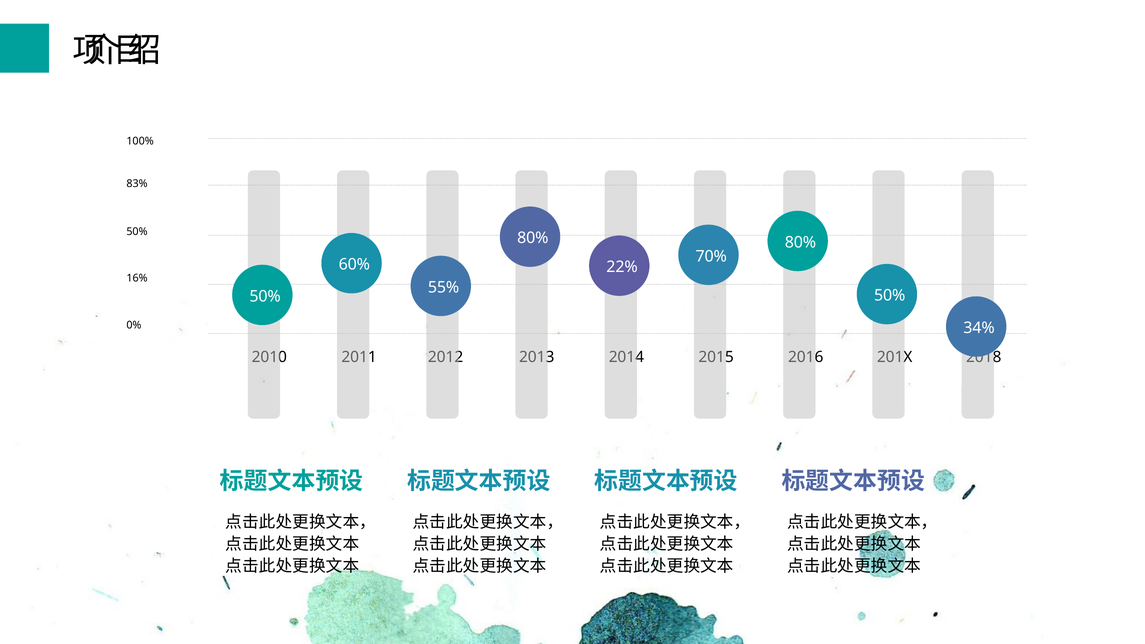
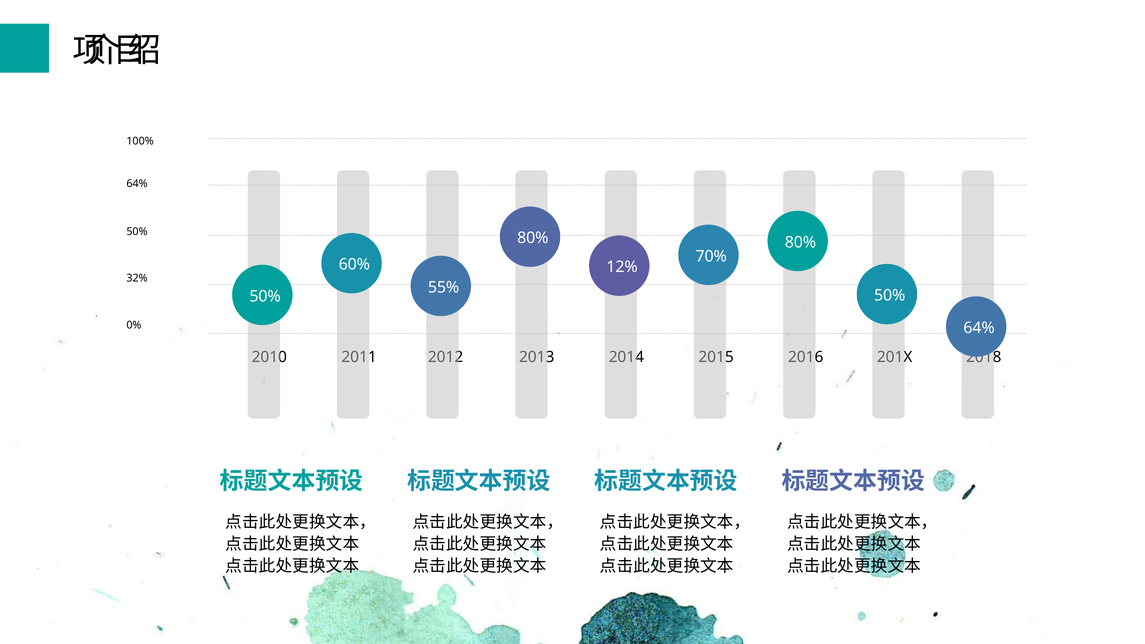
83% at (137, 184): 83% -> 64%
22%: 22% -> 12%
16%: 16% -> 32%
34% at (979, 328): 34% -> 64%
